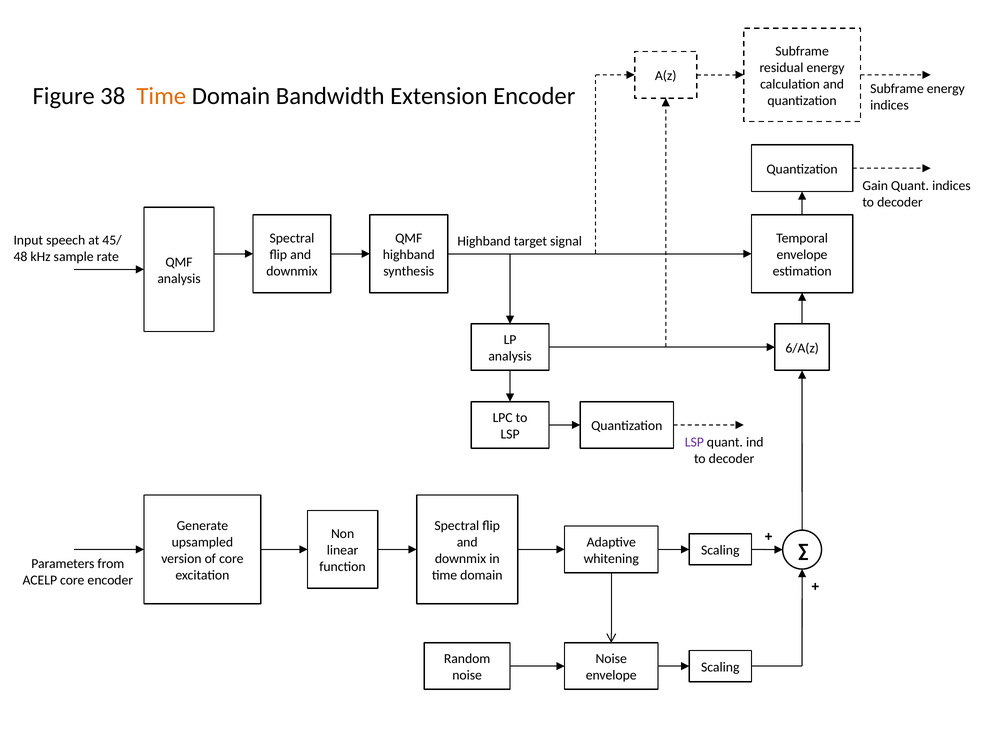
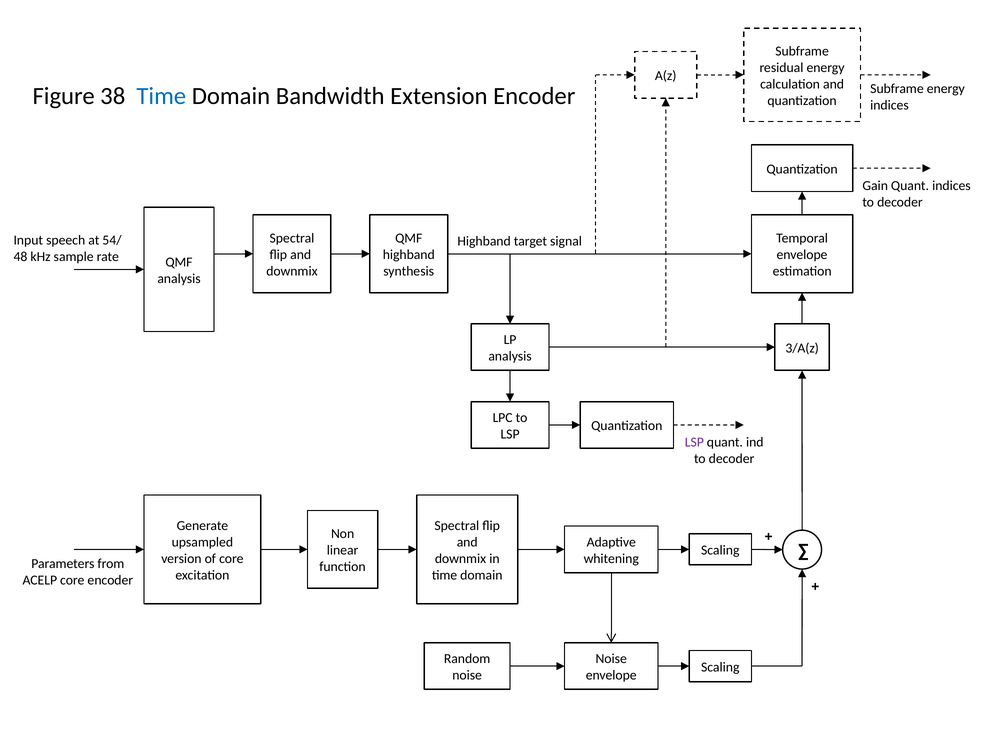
Time at (161, 96) colour: orange -> blue
45/: 45/ -> 54/
6/A(z: 6/A(z -> 3/A(z
